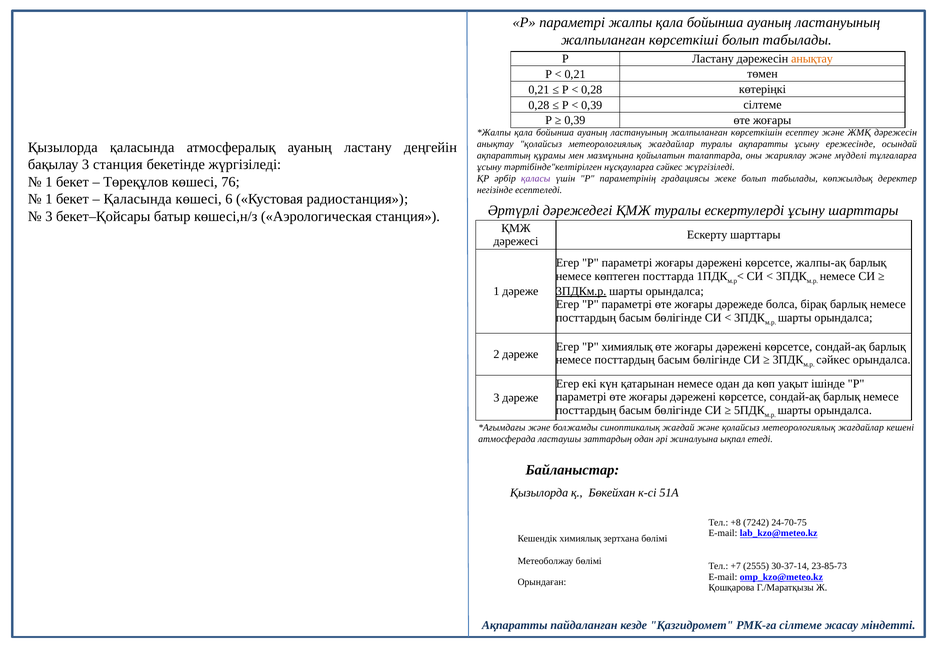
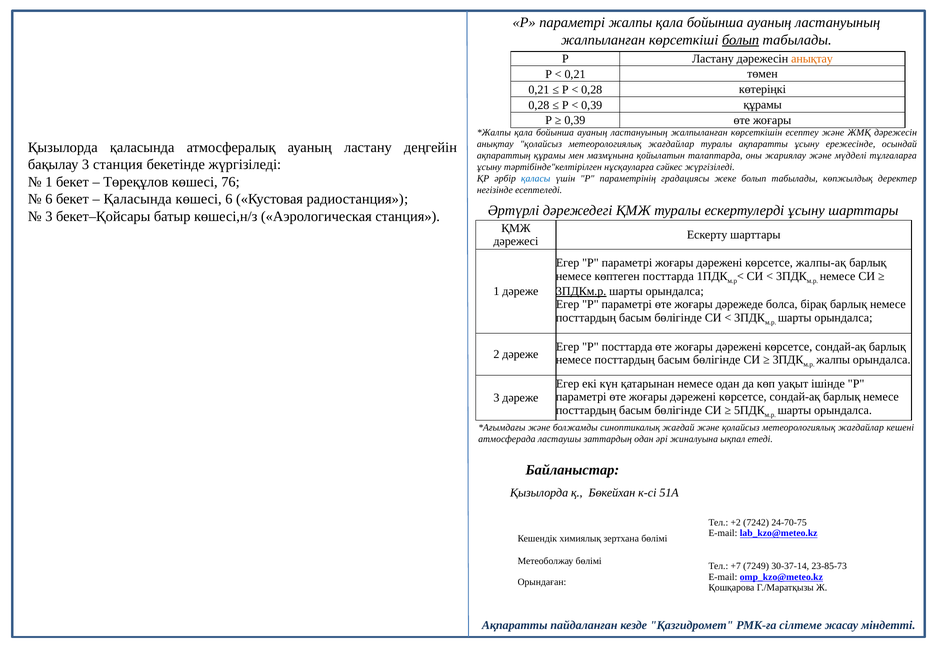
болып at (741, 40) underline: none -> present
0,39 сілтеме: сілтеме -> құрамы
қаласы colour: purple -> blue
1 at (49, 199): 1 -> 6
Р химиялық: химиялық -> посттарда
сәйкес at (833, 360): сәйкес -> жалпы
+8: +8 -> +2
2555: 2555 -> 7249
